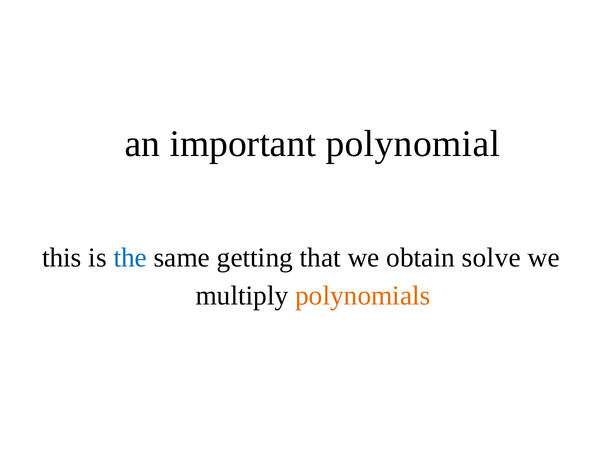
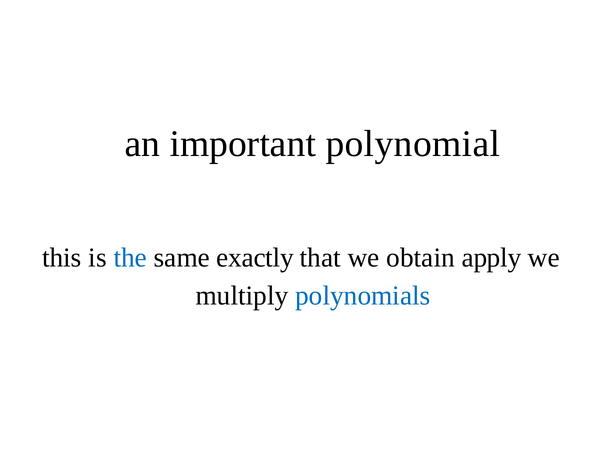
getting: getting -> exactly
solve: solve -> apply
polynomials colour: orange -> blue
